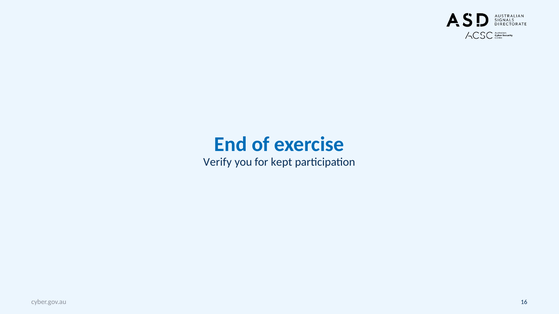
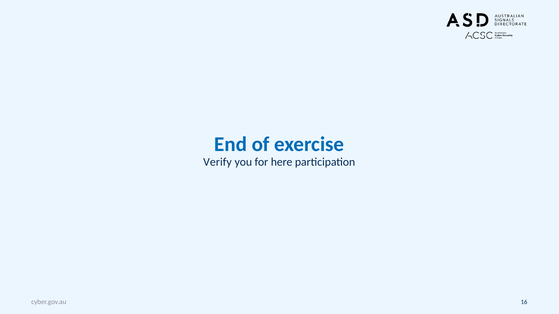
kept: kept -> here
